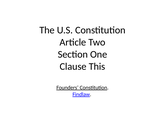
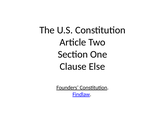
This: This -> Else
